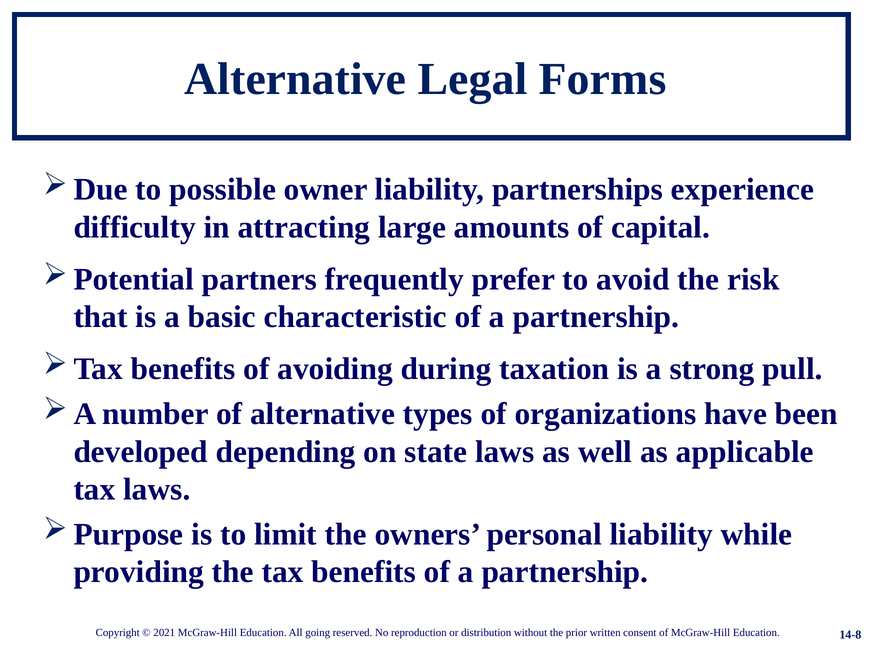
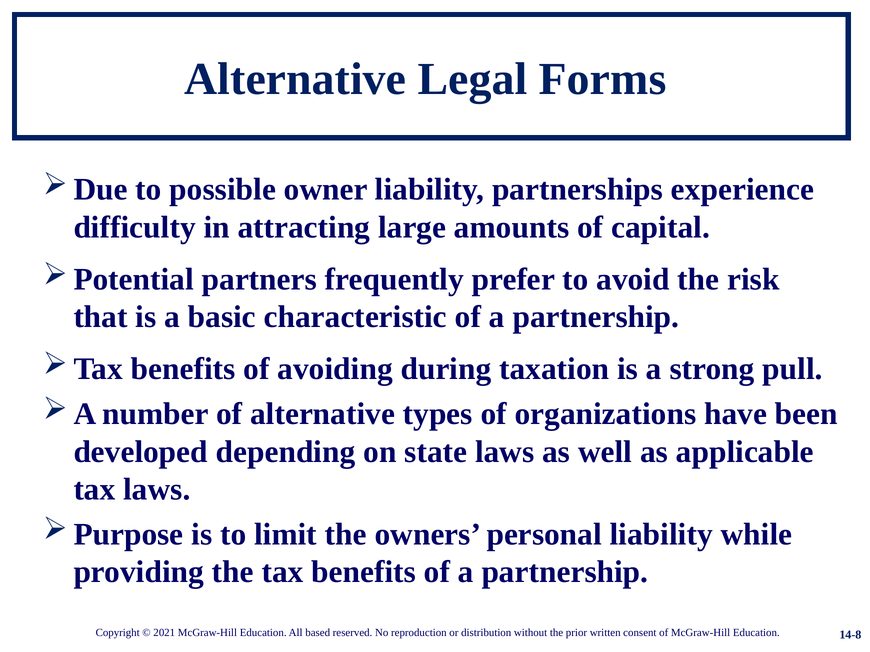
going: going -> based
